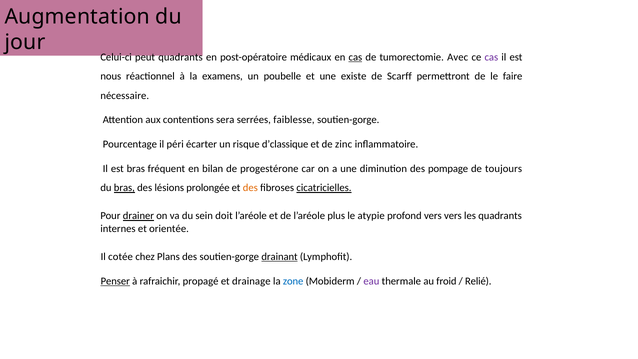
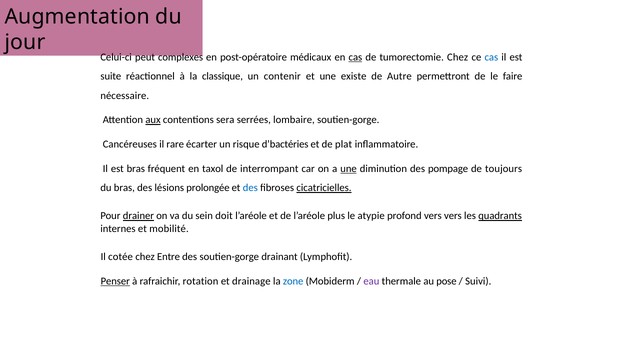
peut quadrants: quadrants -> complexes
tumorectomie Avec: Avec -> Chez
cas at (491, 57) colour: purple -> blue
nous: nous -> suite
examens: examens -> classique
poubelle: poubelle -> contenir
Scarff: Scarff -> Autre
aux underline: none -> present
faiblesse: faiblesse -> lombaire
Pourcentage: Pourcentage -> Cancéreuses
péri: péri -> rare
d’classique: d’classique -> d’bactéries
zinc: zinc -> plat
bilan: bilan -> taxol
progestérone: progestérone -> interrompant
une at (349, 169) underline: none -> present
bras at (124, 188) underline: present -> none
des at (250, 188) colour: orange -> blue
quadrants at (500, 216) underline: none -> present
orientée: orientée -> mobilité
Plans: Plans -> Entre
drainant underline: present -> none
propagé: propagé -> rotation
froid: froid -> pose
Relié: Relié -> Suivi
